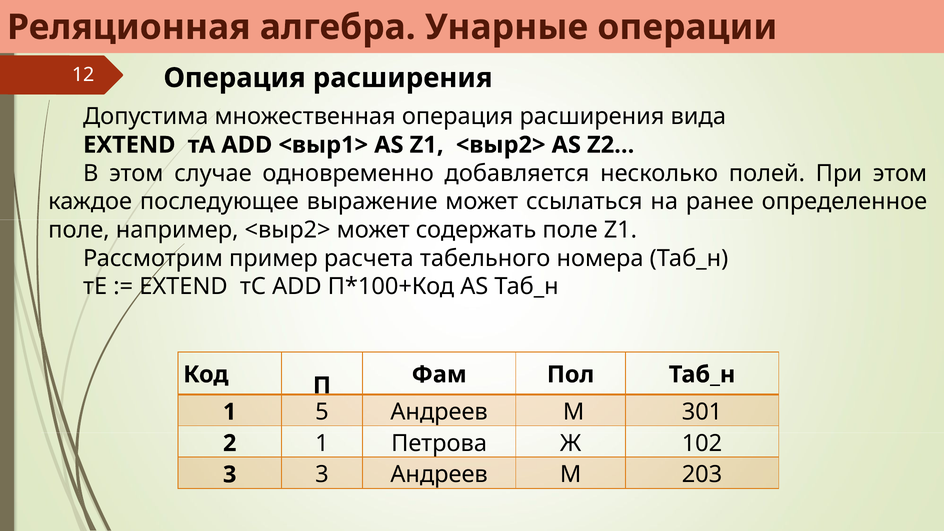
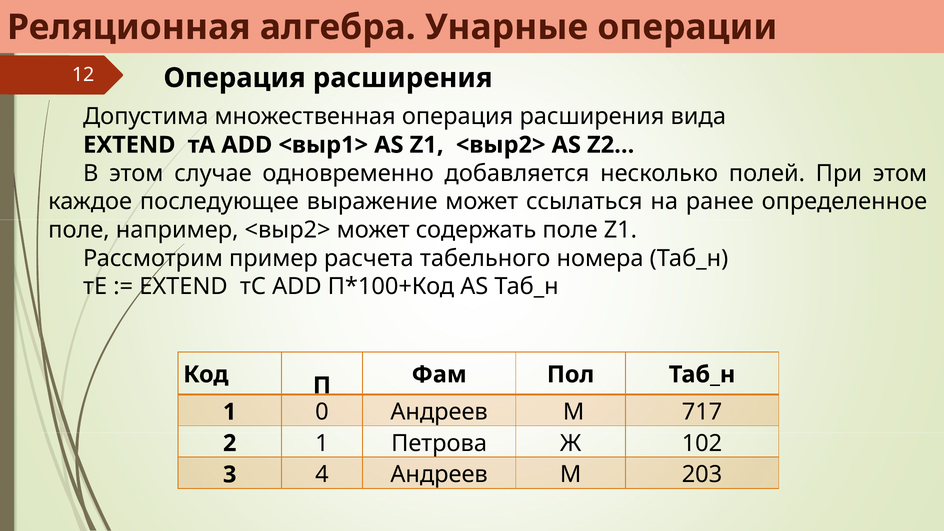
5: 5 -> 0
301: 301 -> 717
3 3: 3 -> 4
